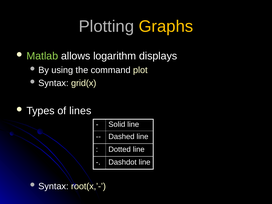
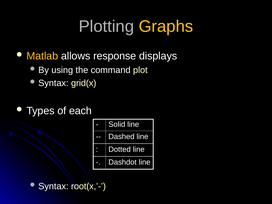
Matlab colour: light green -> yellow
logarithm: logarithm -> response
lines: lines -> each
